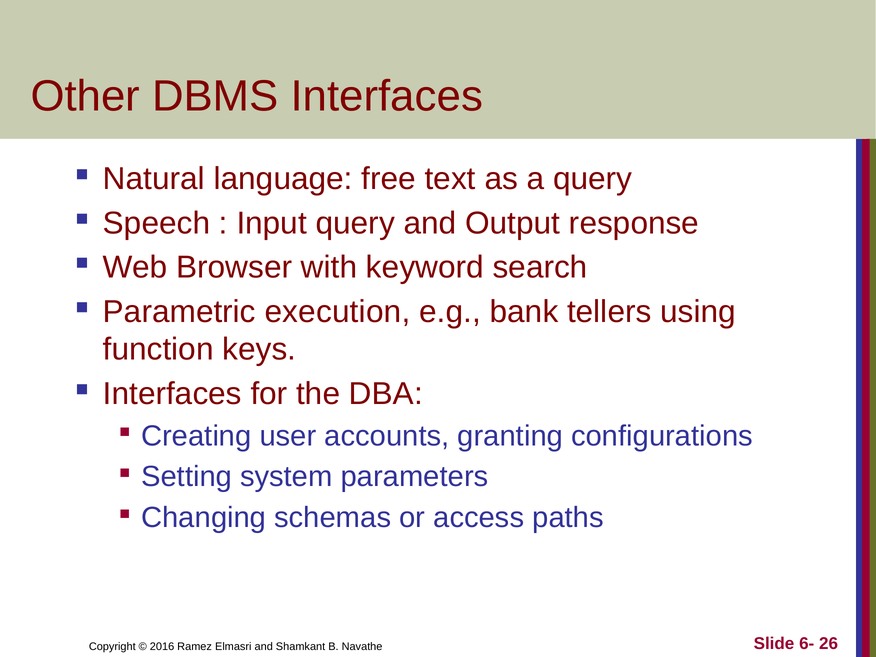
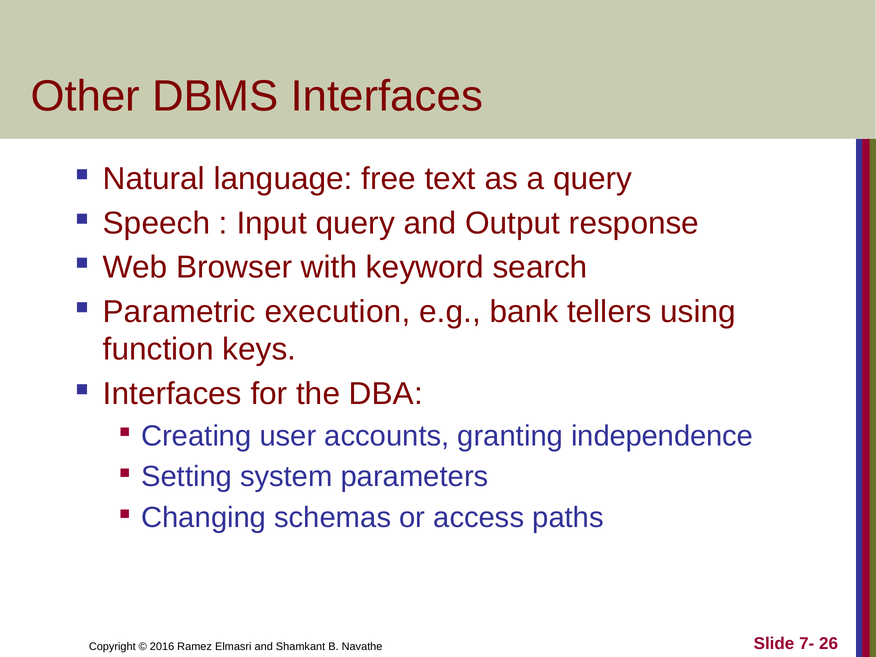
configurations: configurations -> independence
6-: 6- -> 7-
